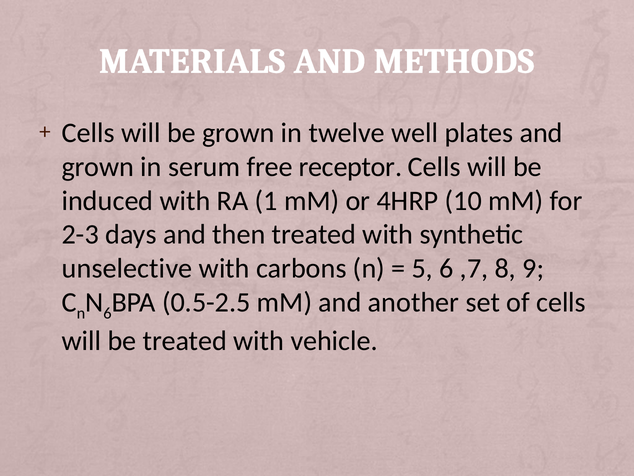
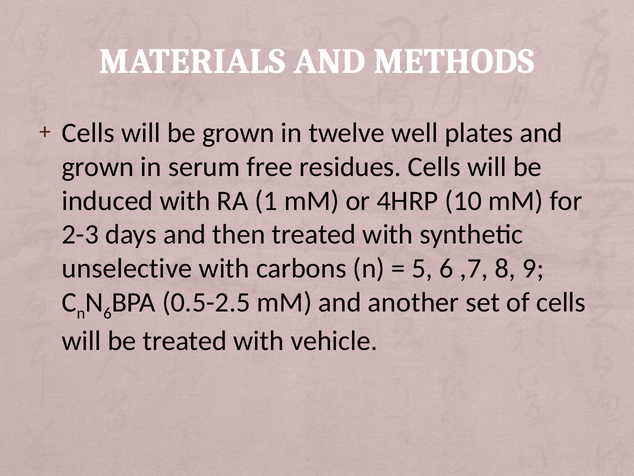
receptor: receptor -> residues
